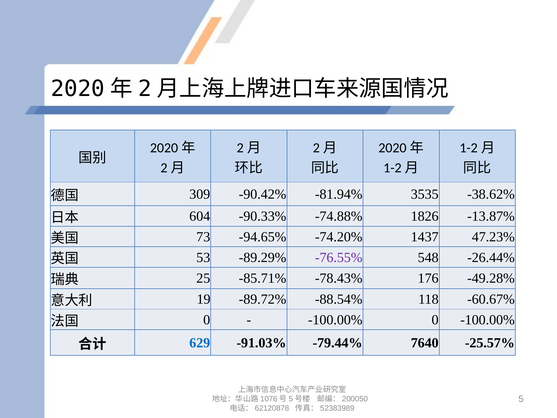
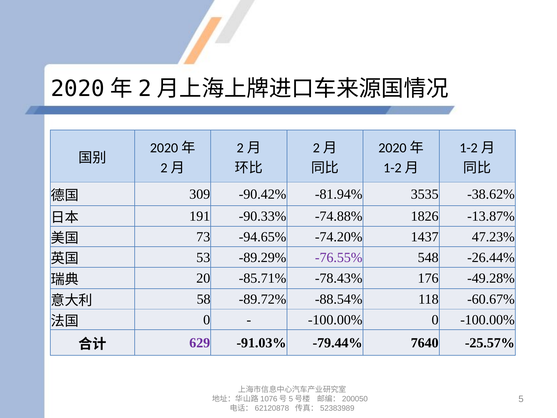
604: 604 -> 191
25: 25 -> 20
19: 19 -> 58
629 colour: blue -> purple
